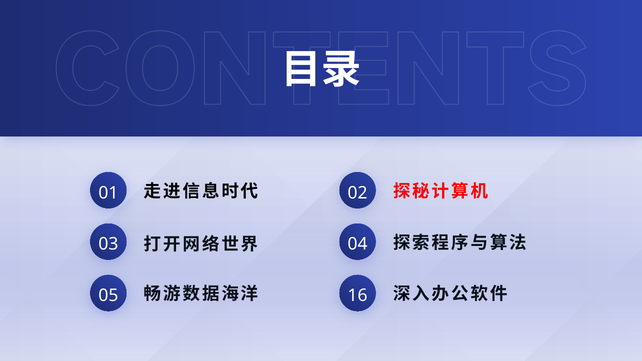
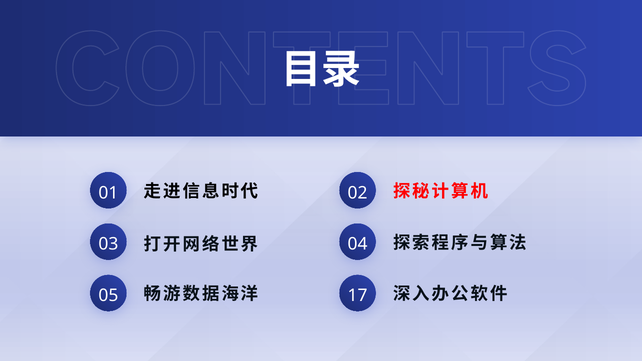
16: 16 -> 17
